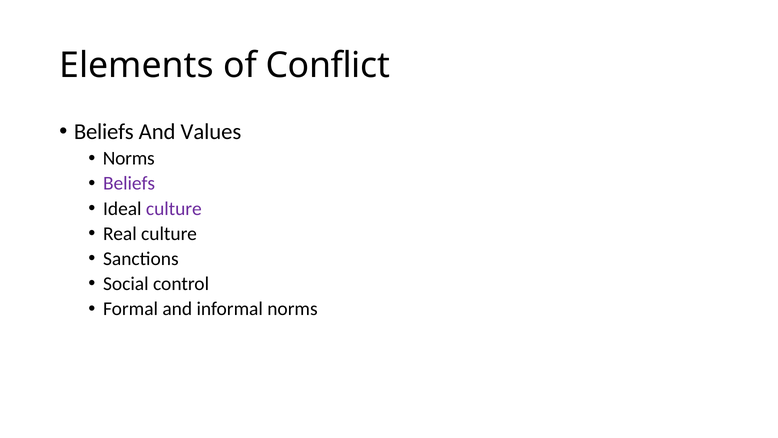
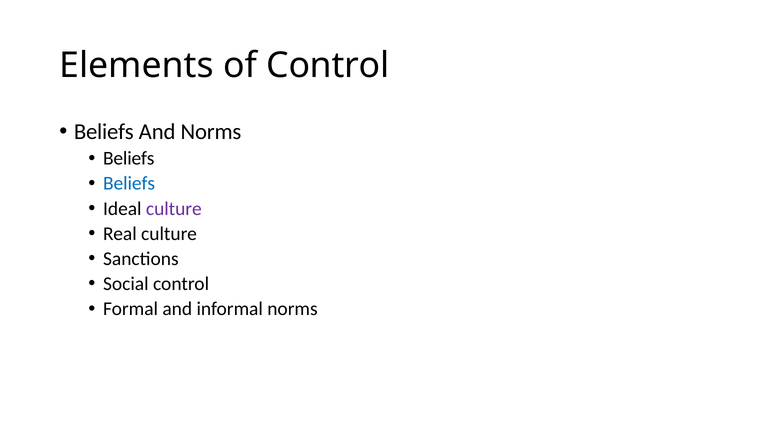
of Conflict: Conflict -> Control
And Values: Values -> Norms
Norms at (129, 158): Norms -> Beliefs
Beliefs at (129, 183) colour: purple -> blue
